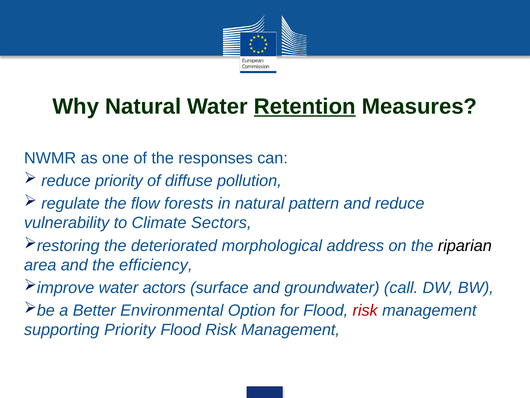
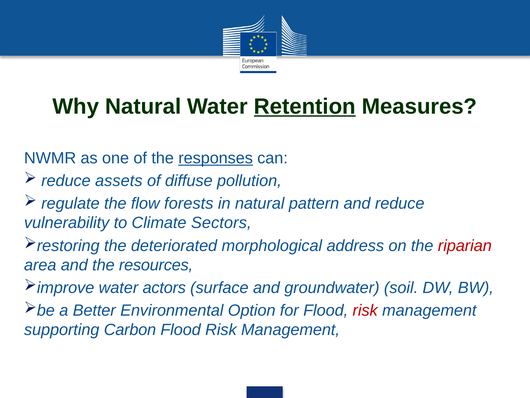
responses underline: none -> present
reduce priority: priority -> assets
riparian colour: black -> red
efficiency: efficiency -> resources
call: call -> soil
supporting Priority: Priority -> Carbon
